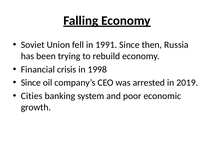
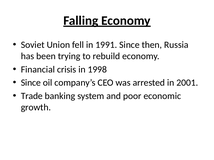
2019: 2019 -> 2001
Cities: Cities -> Trade
